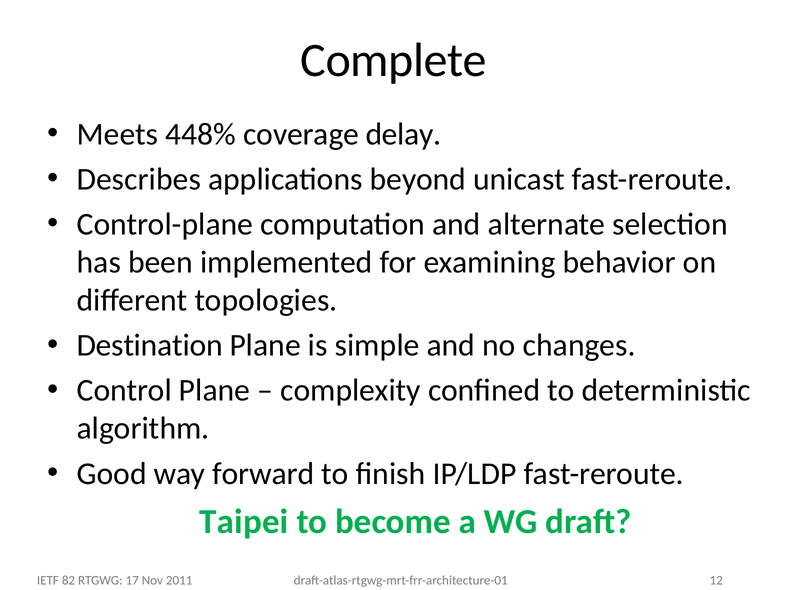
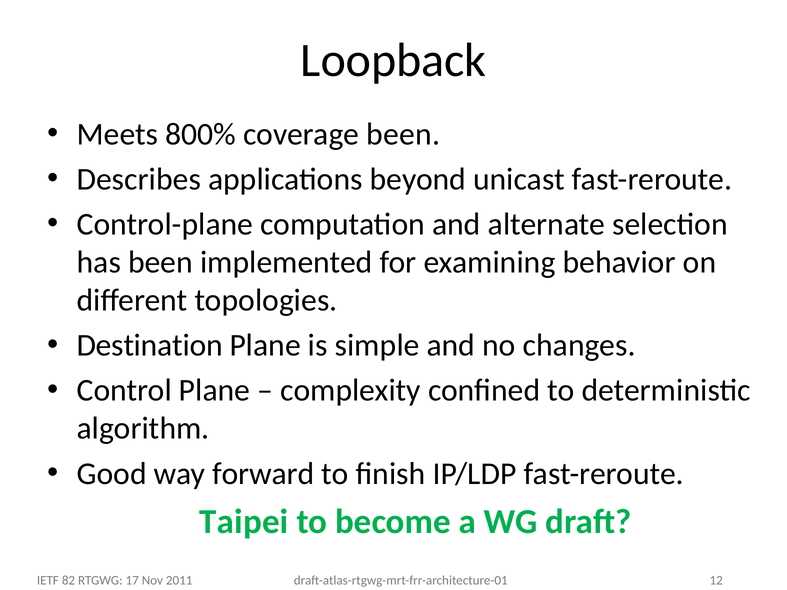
Complete: Complete -> Loopback
448%: 448% -> 800%
coverage delay: delay -> been
